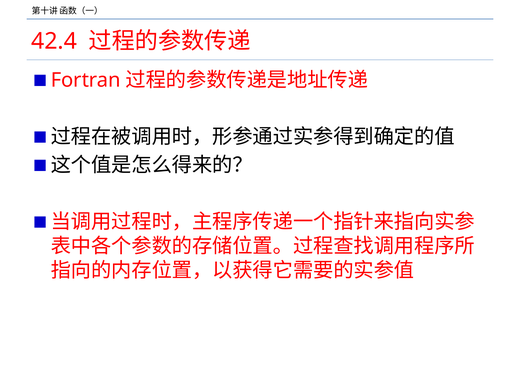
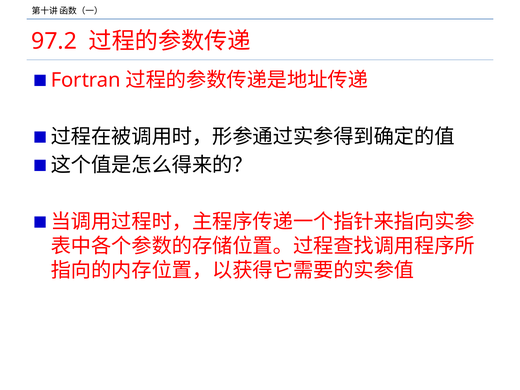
42.4: 42.4 -> 97.2
